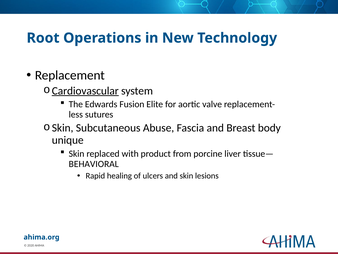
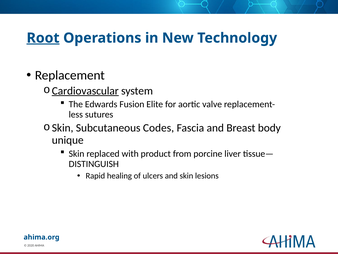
Root underline: none -> present
Abuse: Abuse -> Codes
BEHAVIORAL: BEHAVIORAL -> DISTINGUISH
